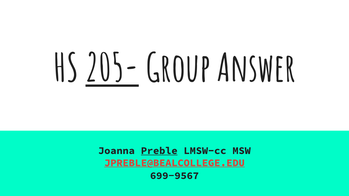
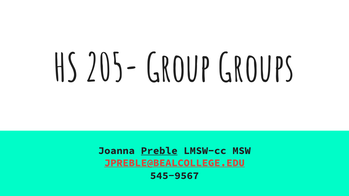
205- underline: present -> none
Answer: Answer -> Groups
699-9567: 699-9567 -> 545-9567
